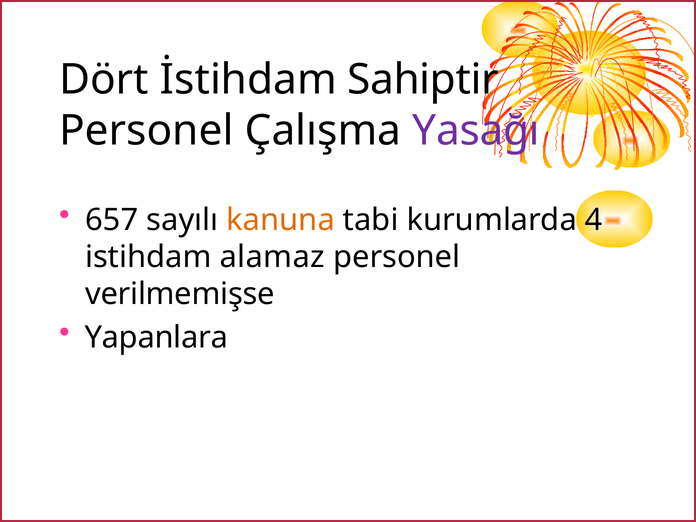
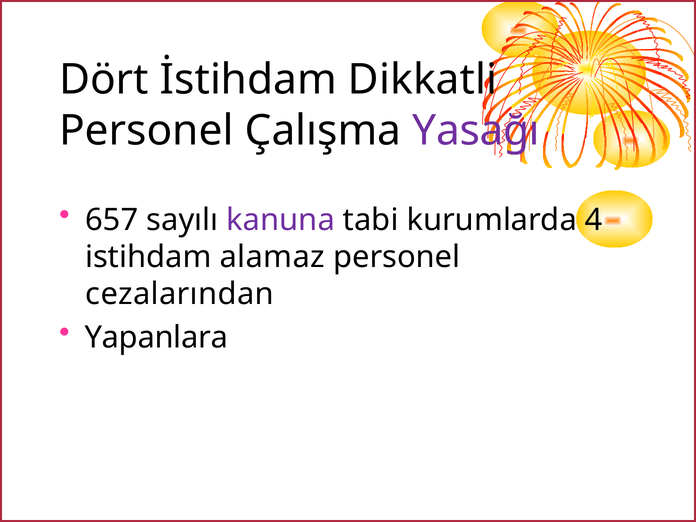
Sahiptir: Sahiptir -> Dikkatli
kanuna colour: orange -> purple
verilmemişse: verilmemişse -> cezalarından
